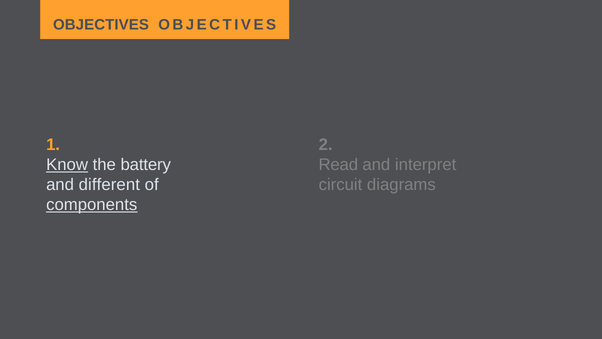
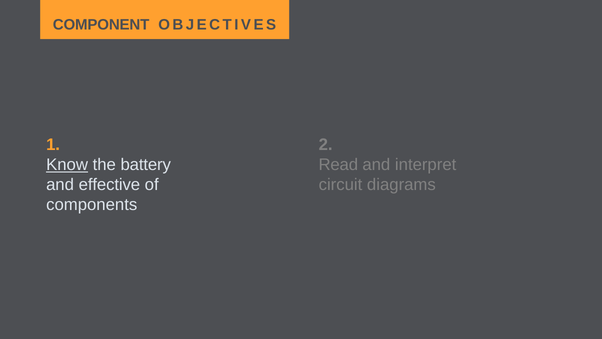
OBJECTIVES at (101, 25): OBJECTIVES -> COMPONENT
different: different -> effective
components underline: present -> none
